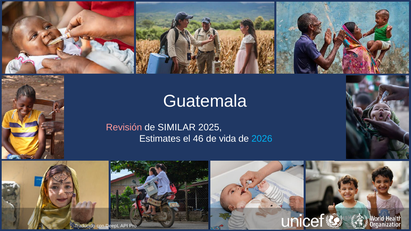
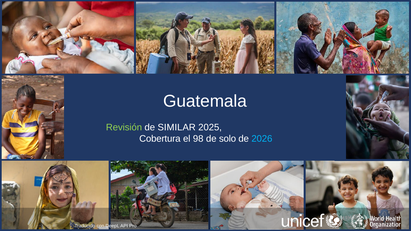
Revisión colour: pink -> light green
Estimates: Estimates -> Cobertura
46: 46 -> 98
vida: vida -> solo
